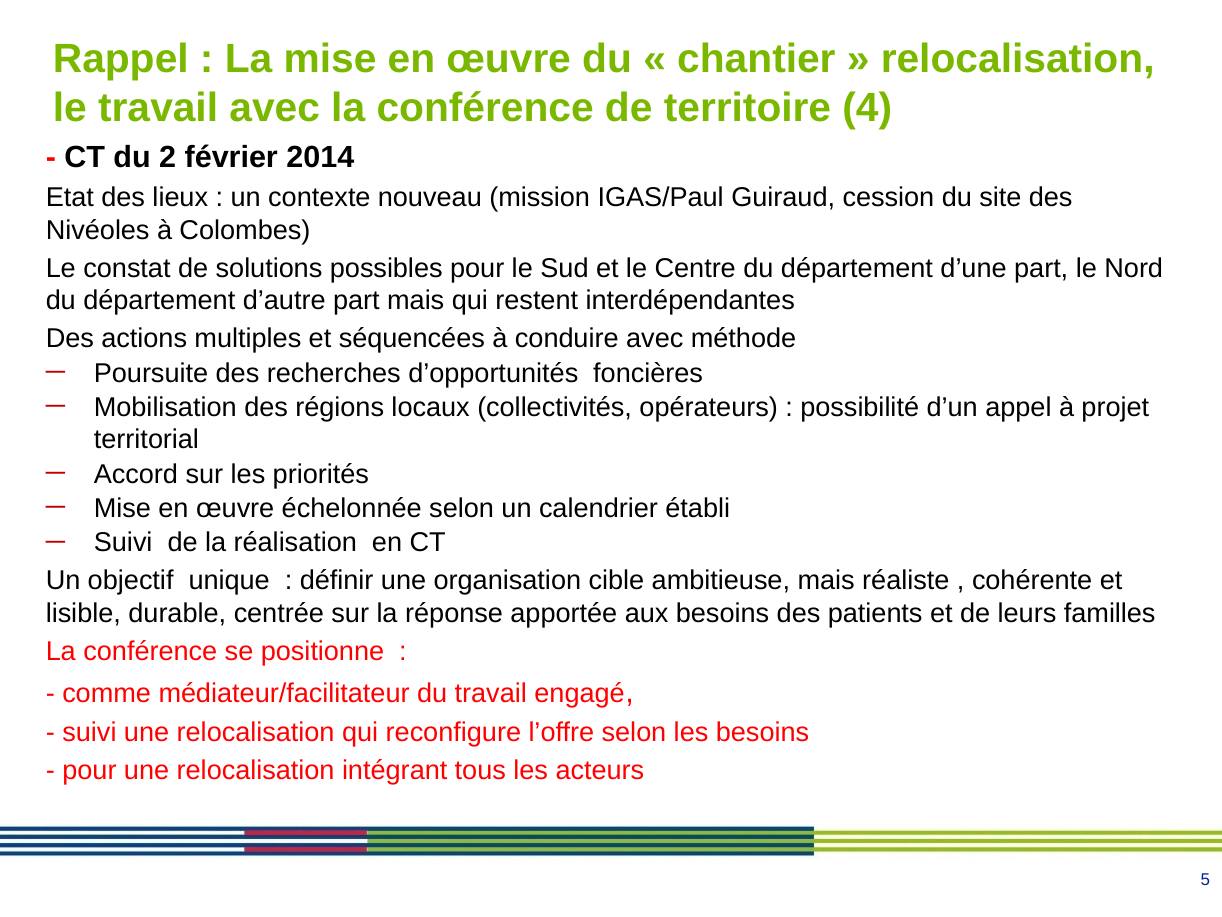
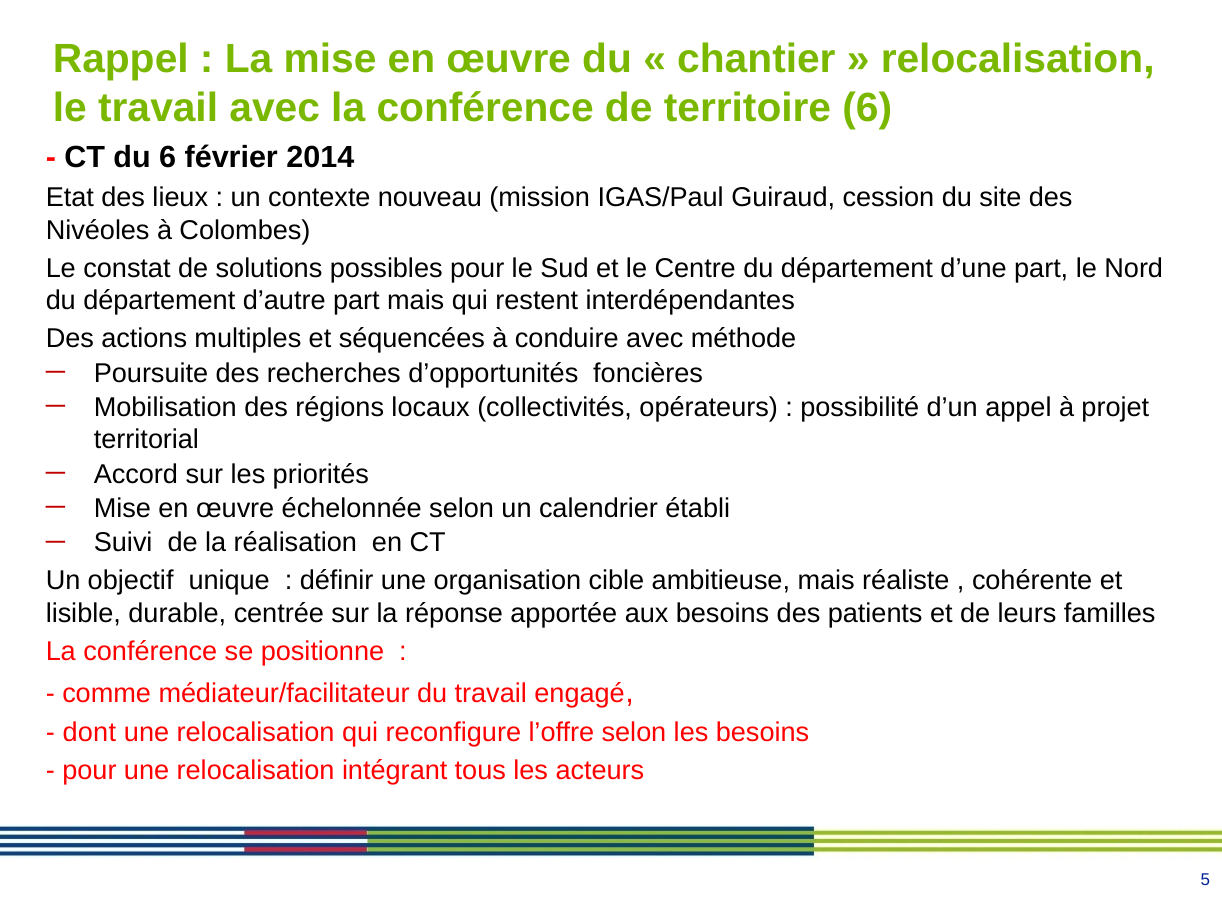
territoire 4: 4 -> 6
du 2: 2 -> 6
suivi at (89, 732): suivi -> dont
